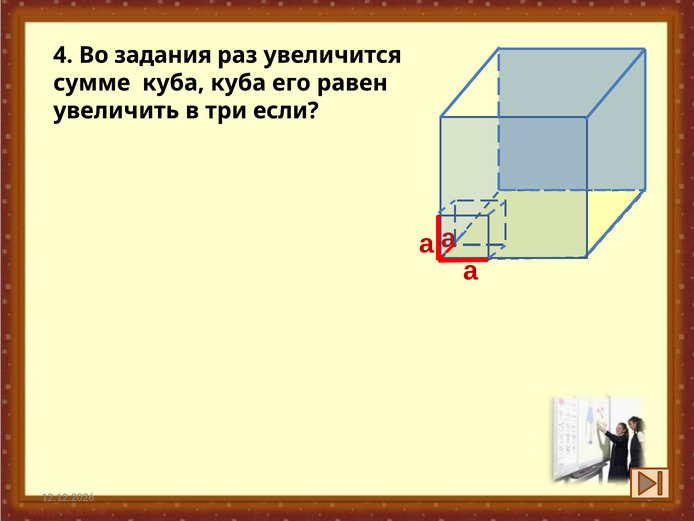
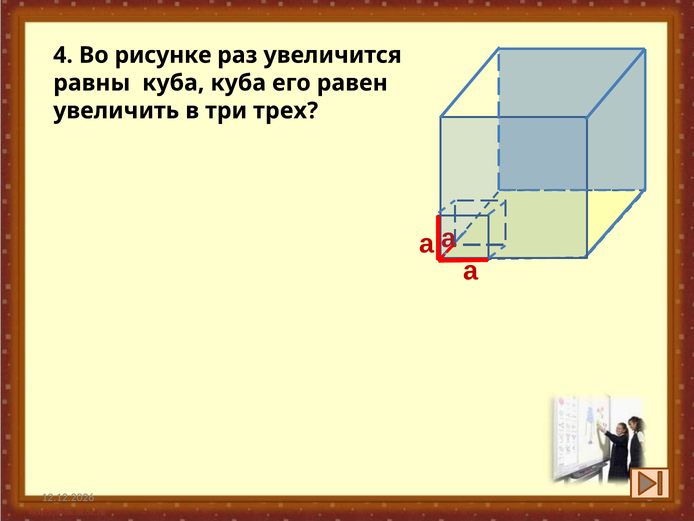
задания: задания -> рисунке
сумме: сумме -> равны
если: если -> трех
